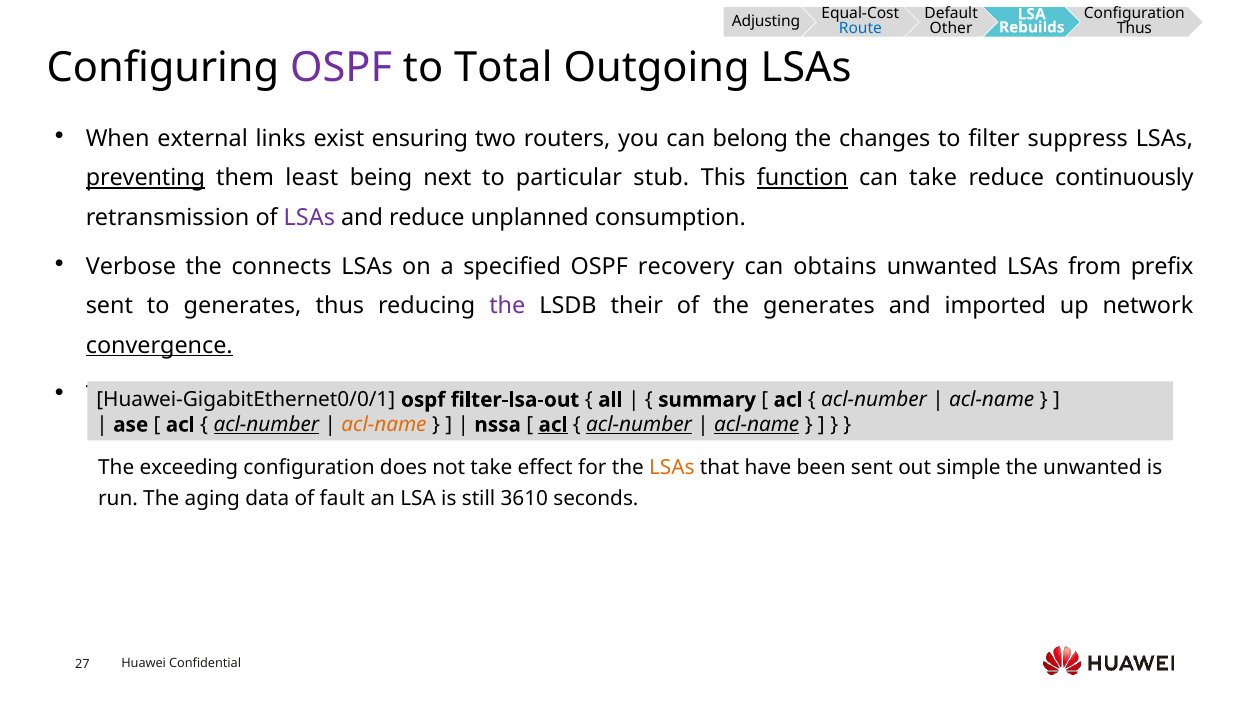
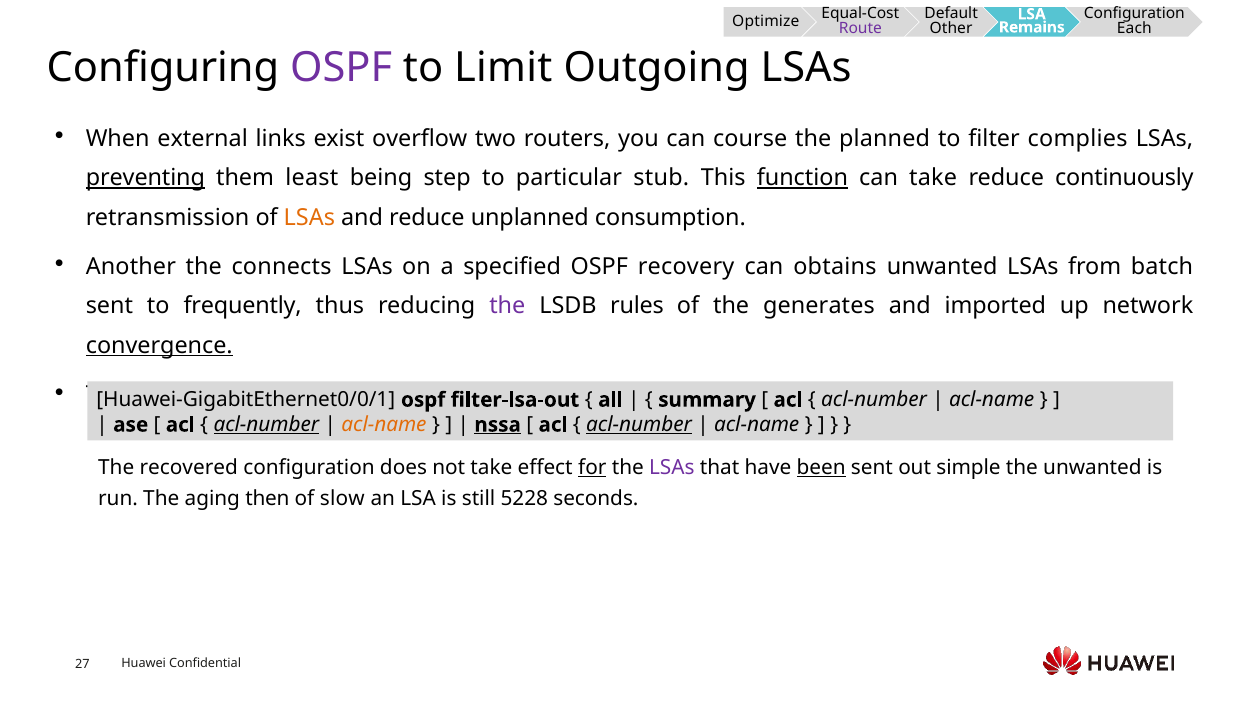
Adjusting: Adjusting -> Optimize
Route colour: blue -> purple
Thus at (1134, 29): Thus -> Each
Rebuilds: Rebuilds -> Remains
Total: Total -> Limit
ensuring: ensuring -> overflow
belong: belong -> course
changes: changes -> planned
suppress: suppress -> complies
next: next -> step
LSAs at (309, 217) colour: purple -> orange
Verbose: Verbose -> Another
prefix: prefix -> batch
to generates: generates -> frequently
their: their -> rules
nssa underline: none -> present
acl at (553, 425) underline: present -> none
acl-name at (757, 425) underline: present -> none
exceeding: exceeding -> recovered
for underline: none -> present
LSAs at (672, 468) colour: orange -> purple
been underline: none -> present
data: data -> then
fault: fault -> slow
3610: 3610 -> 5228
